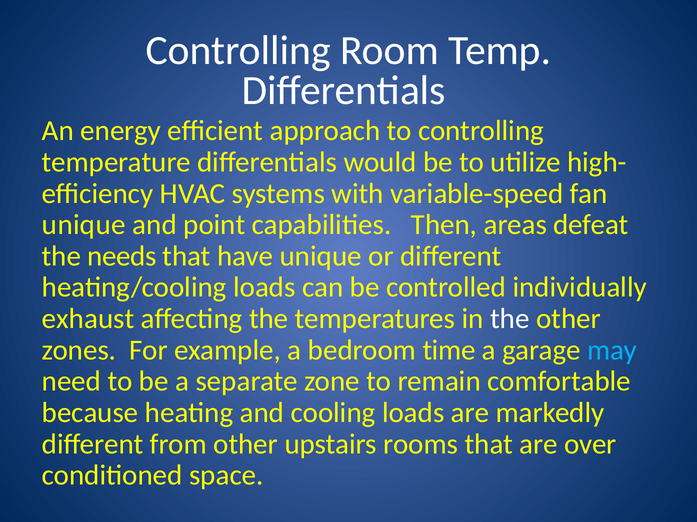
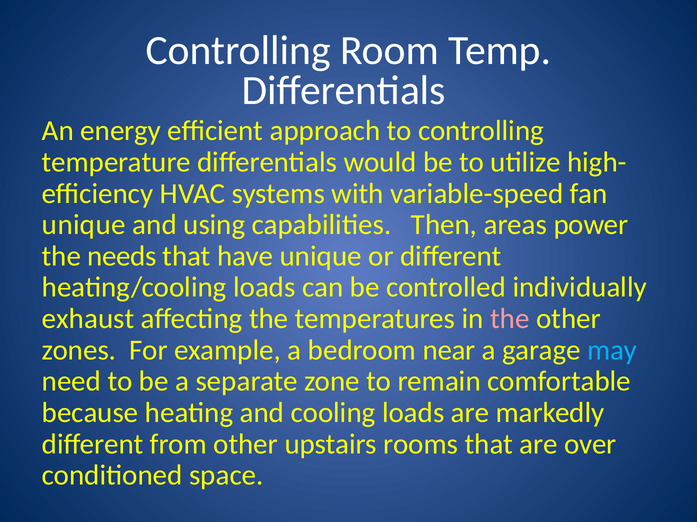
point: point -> using
defeat: defeat -> power
the at (510, 319) colour: white -> pink
time: time -> near
